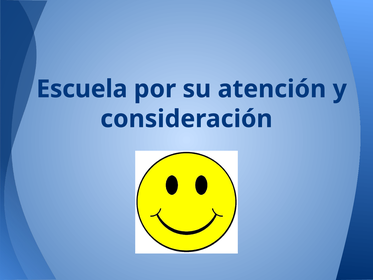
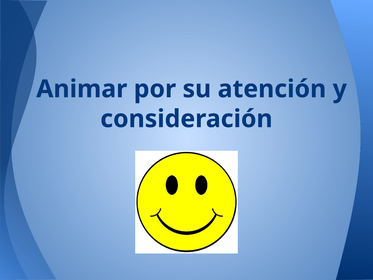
Escuela: Escuela -> Animar
